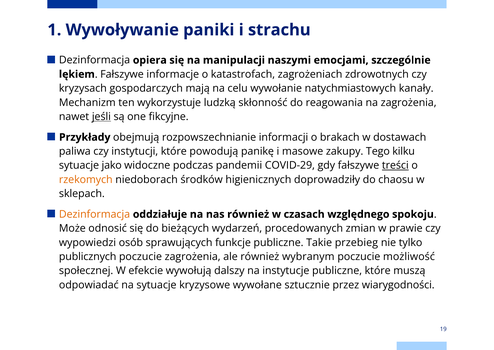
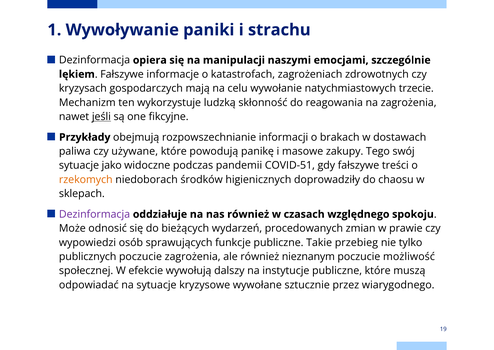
kanały: kanały -> trzecie
instytucji: instytucji -> używane
kilku: kilku -> swój
COVID-29: COVID-29 -> COVID-51
treści underline: present -> none
Dezinformacja at (95, 214) colour: orange -> purple
wybranym: wybranym -> nieznanym
wiarygodności: wiarygodności -> wiarygodnego
